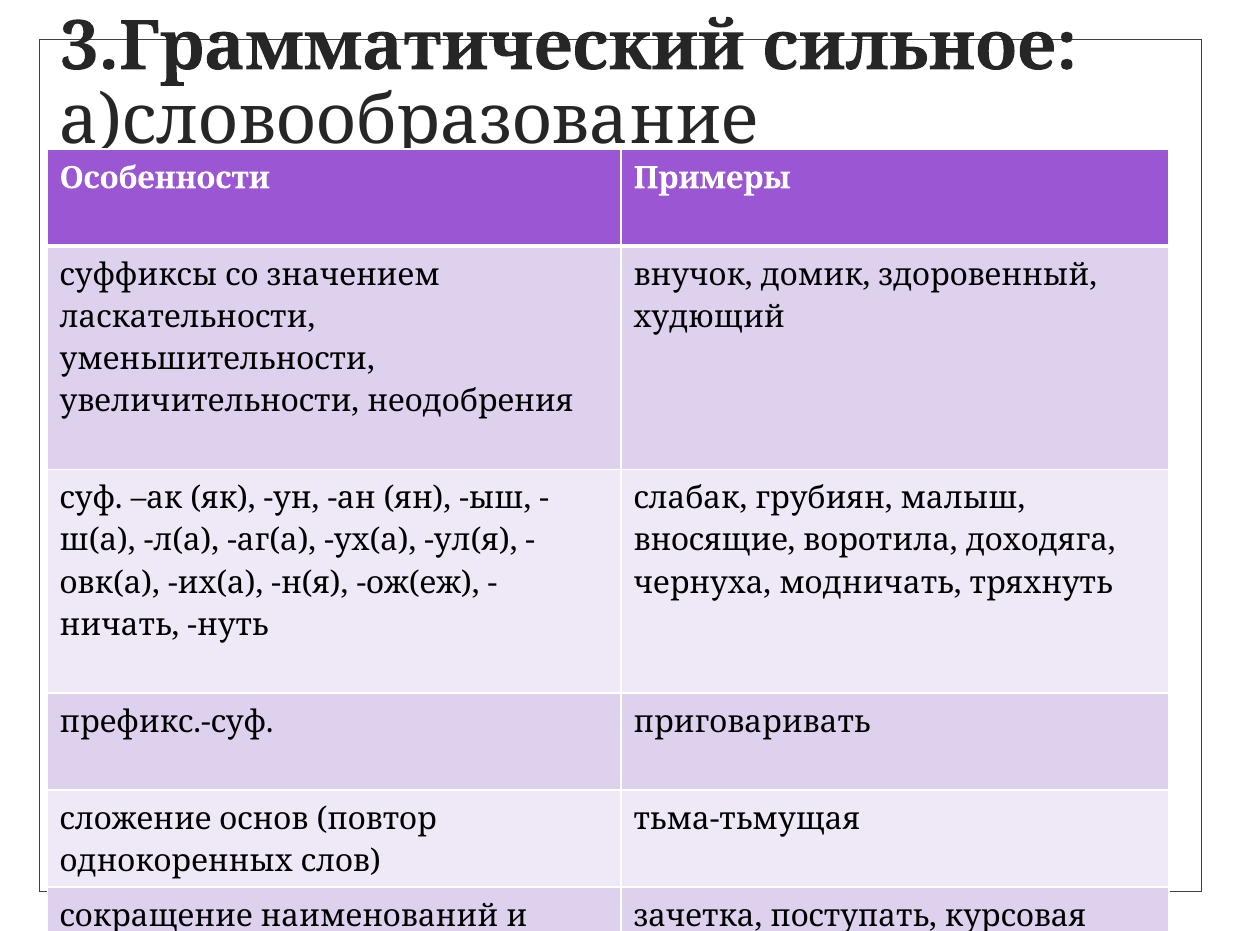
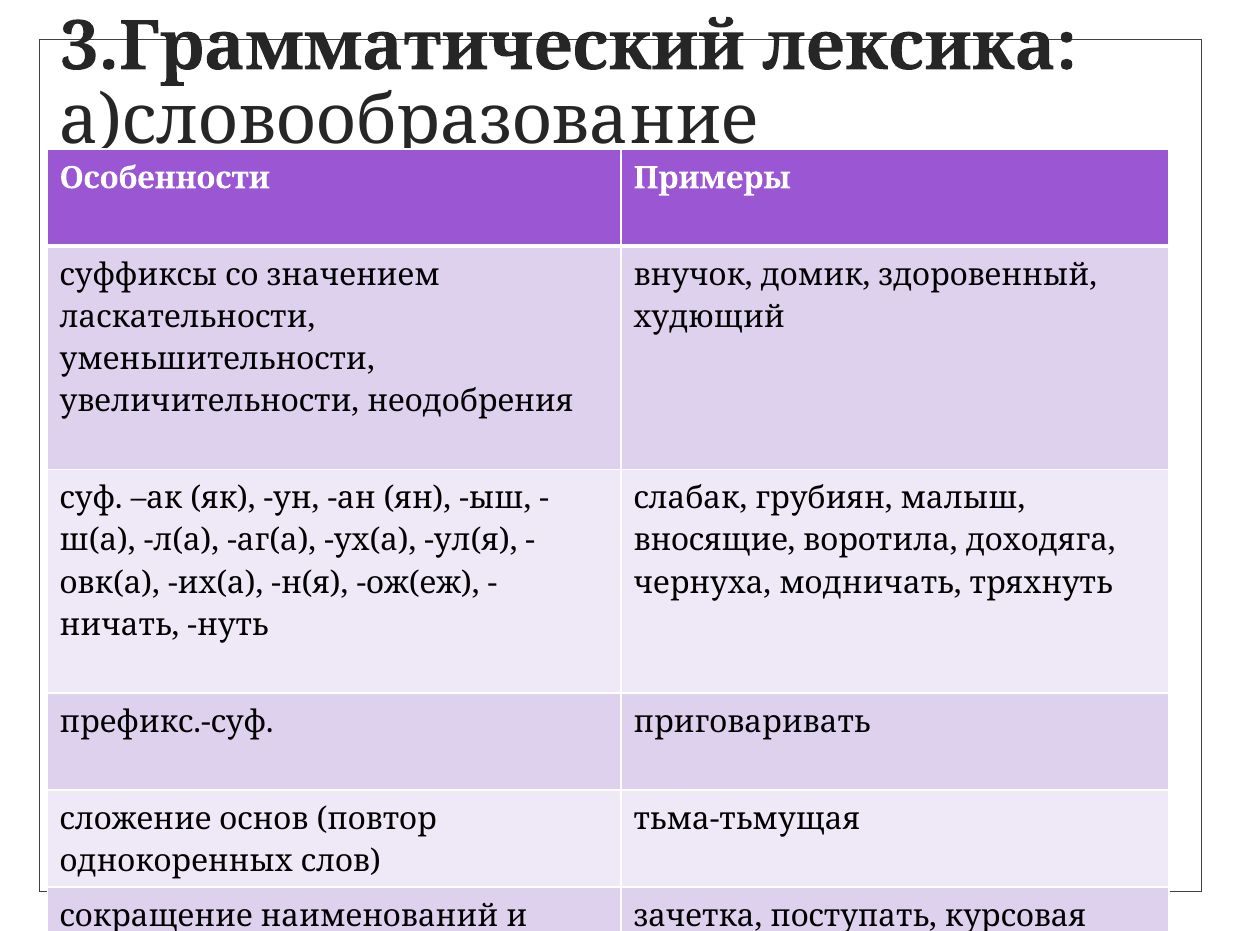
сильное: сильное -> лексика
